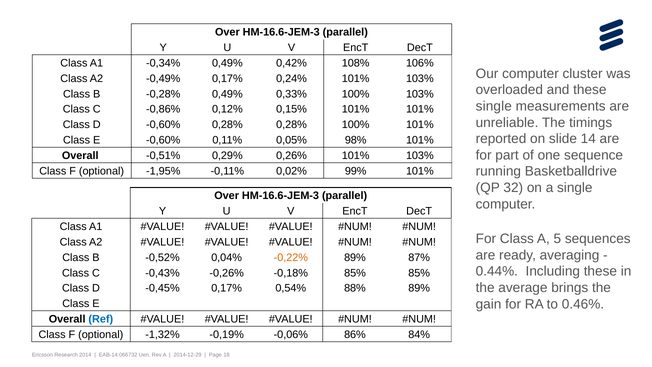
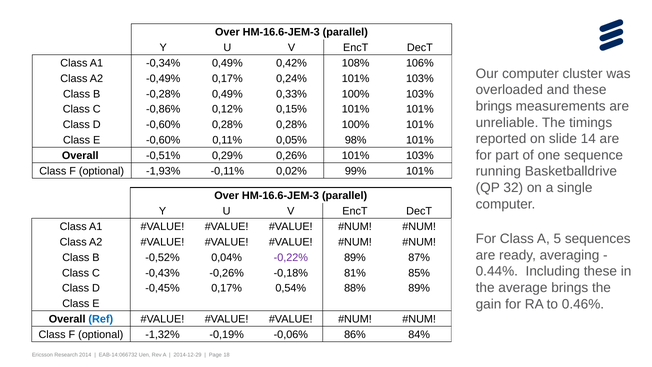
single at (494, 106): single -> brings
-1,95%: -1,95% -> -1,93%
-0,22% colour: orange -> purple
-0,18% 85%: 85% -> 81%
